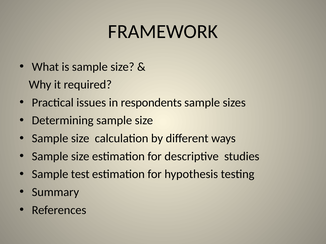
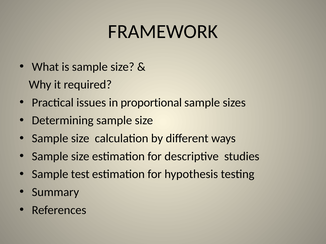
respondents: respondents -> proportional
